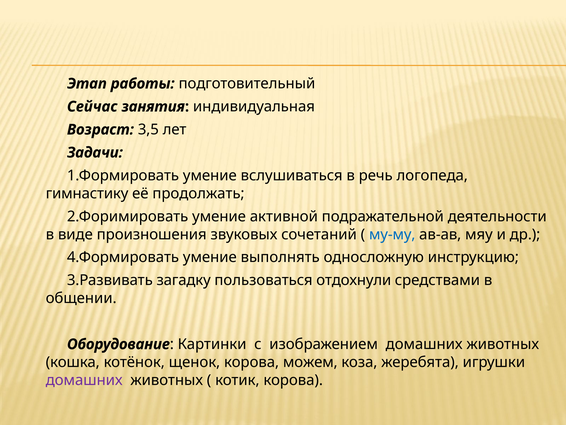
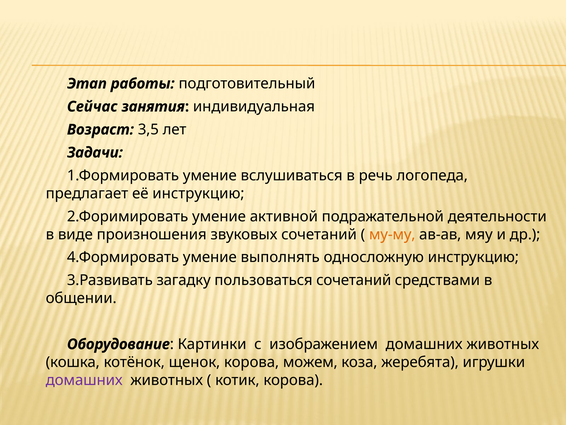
гимнастику: гимнастику -> предлагает
её продолжать: продолжать -> инструкцию
му-му colour: blue -> orange
пользоваться отдохнули: отдохнули -> сочетаний
